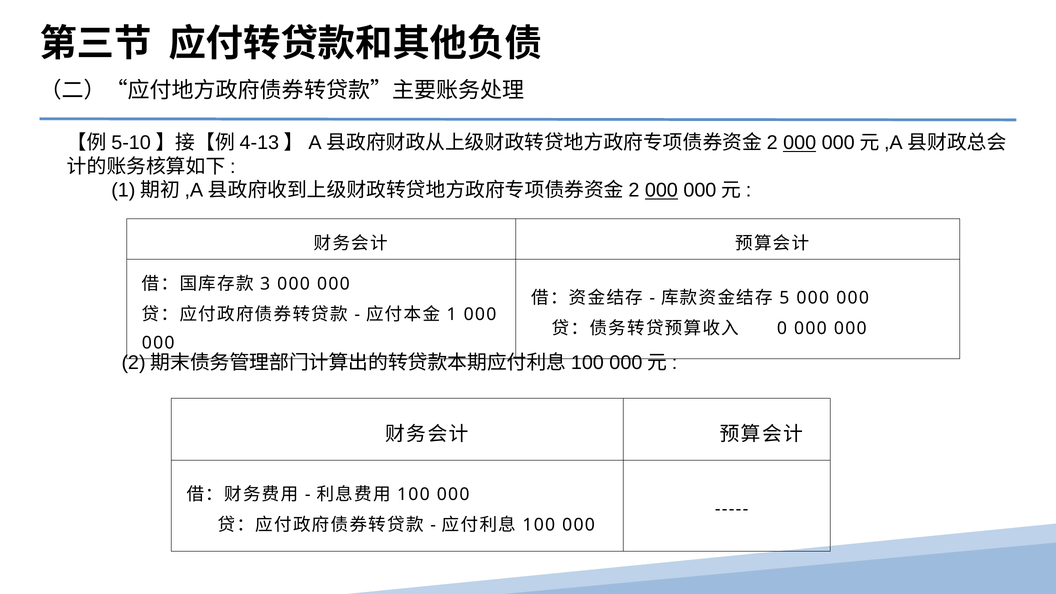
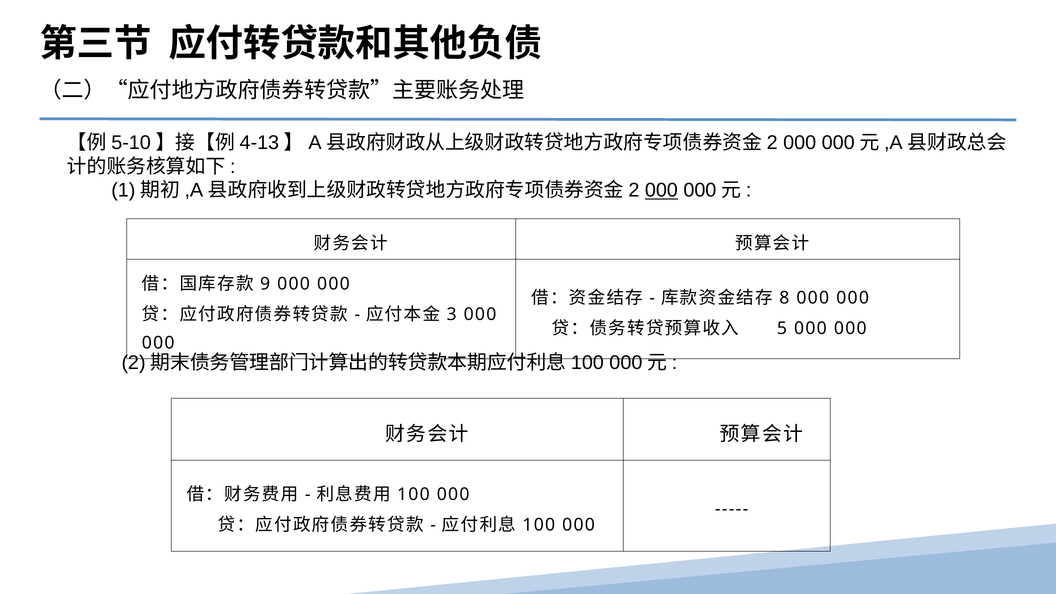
000 at (800, 143) underline: present -> none
3: 3 -> 9
5: 5 -> 8
1: 1 -> 3
0: 0 -> 5
